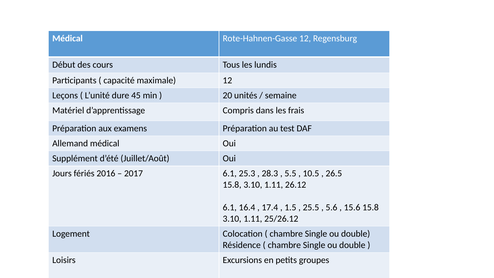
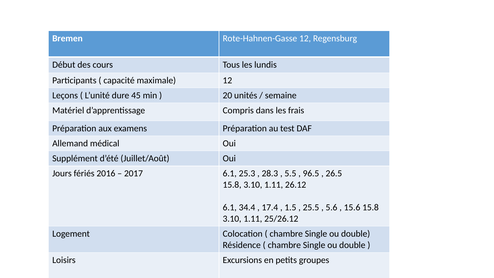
Médical at (68, 38): Médical -> Bremen
10.5: 10.5 -> 96.5
16.4: 16.4 -> 34.4
